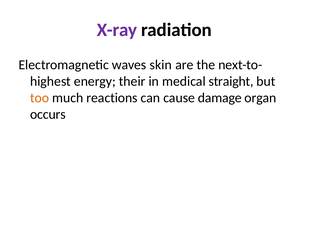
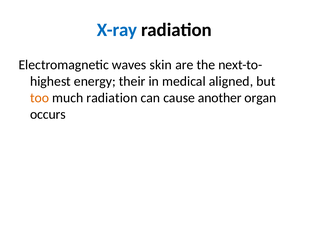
X-ray colour: purple -> blue
straight: straight -> aligned
much reactions: reactions -> radiation
damage: damage -> another
